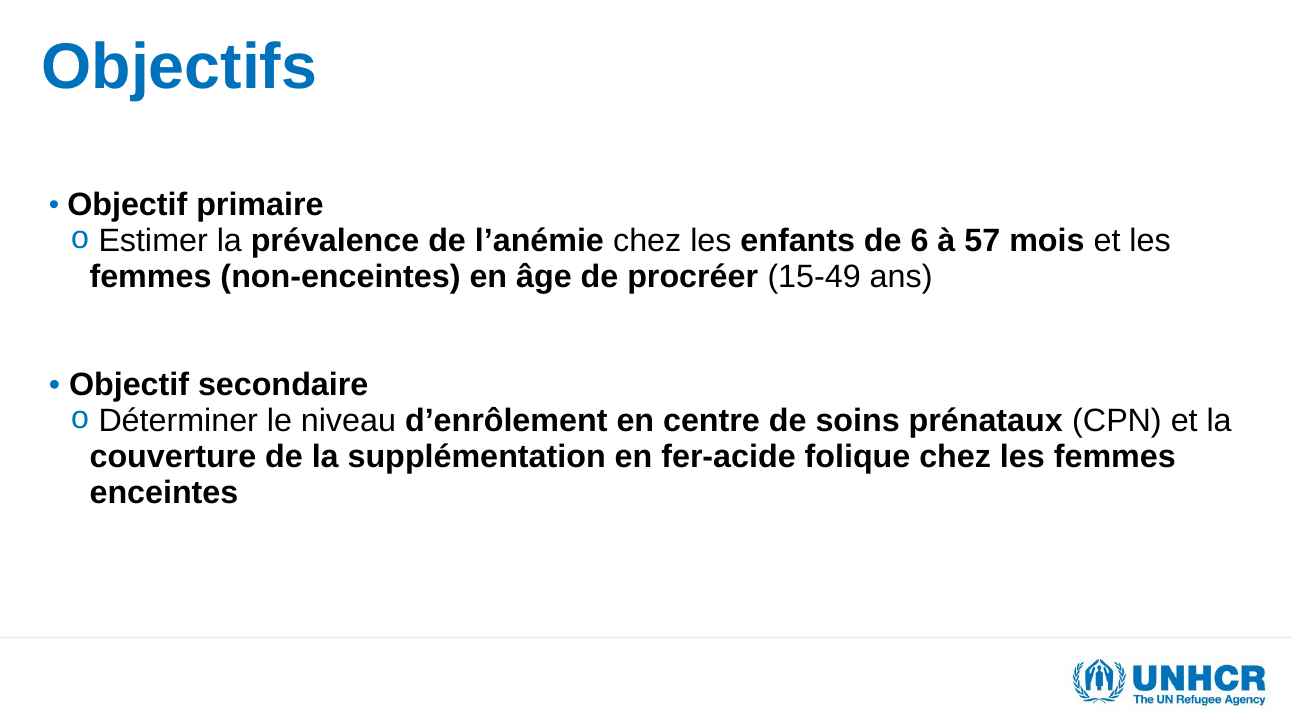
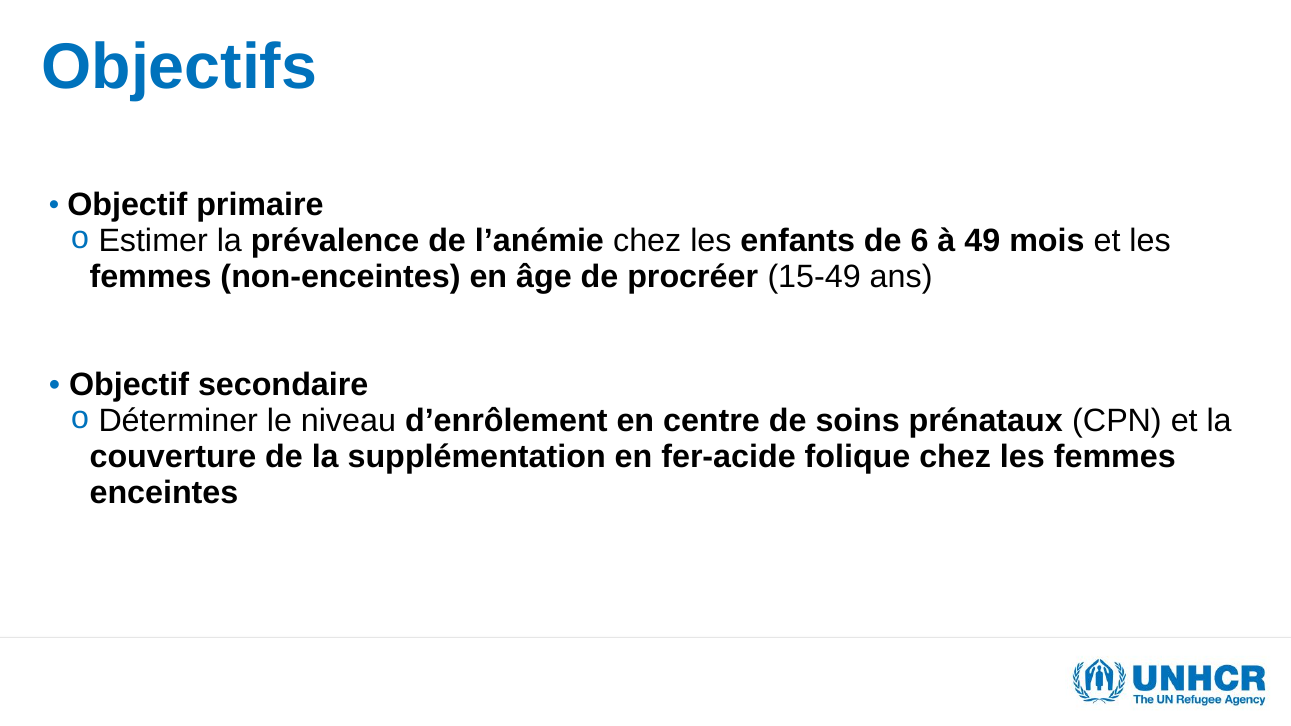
57: 57 -> 49
